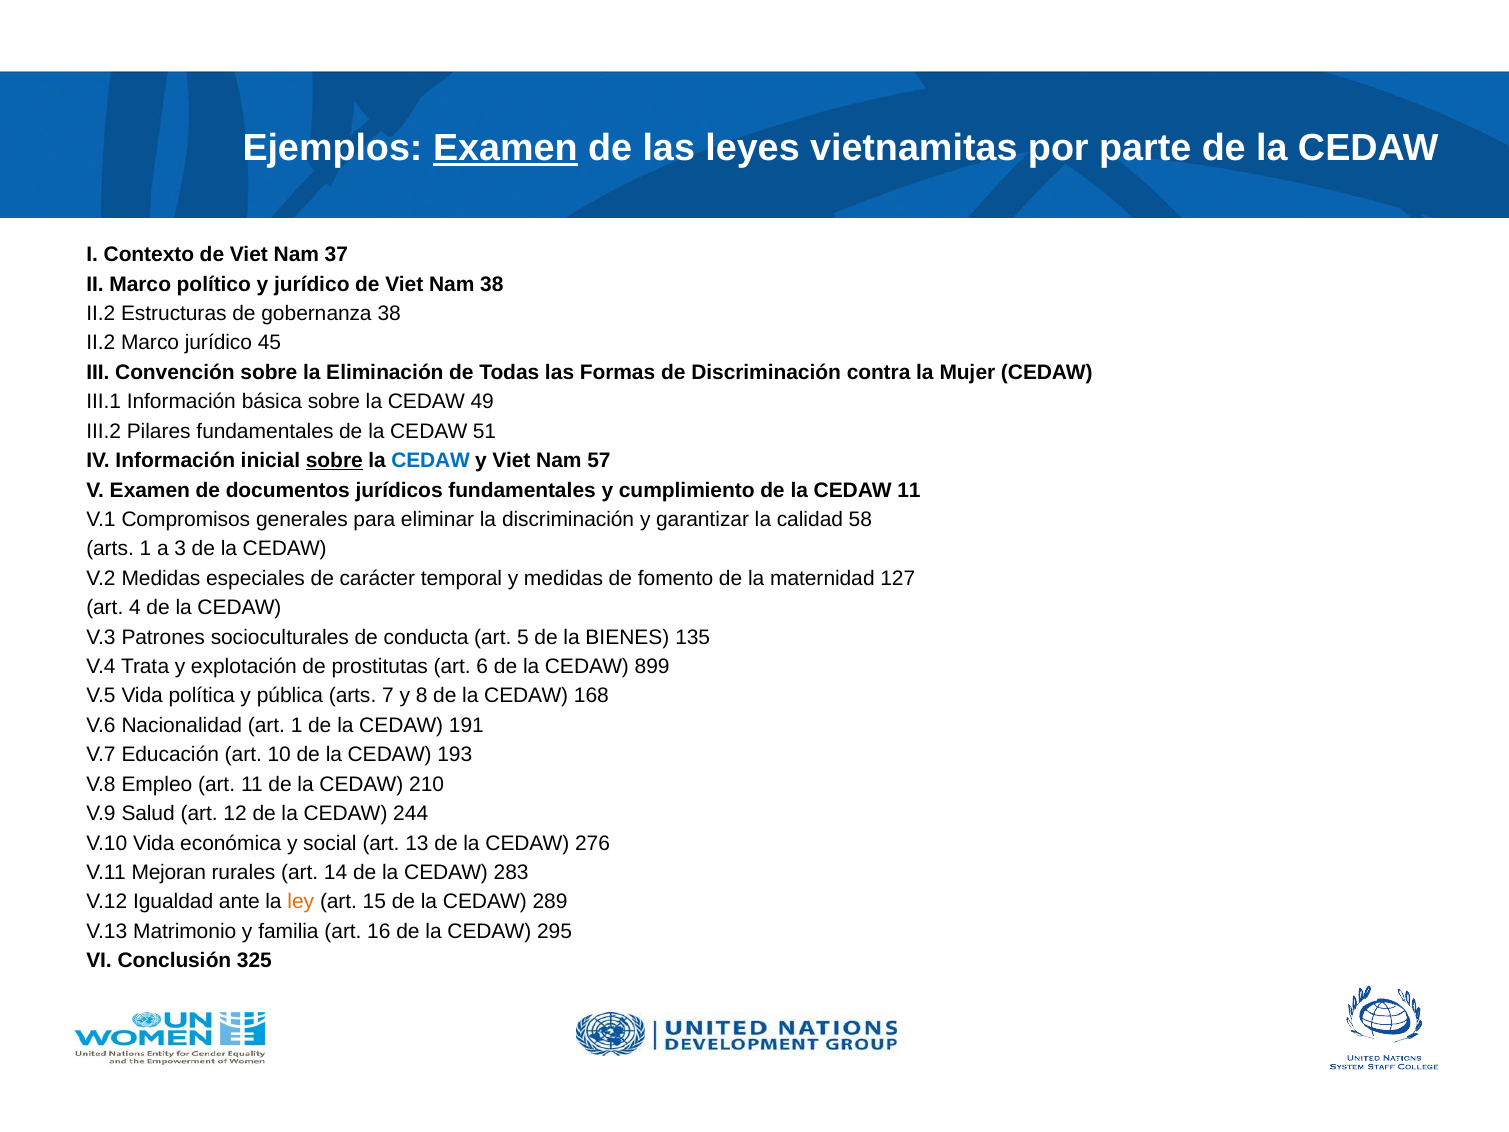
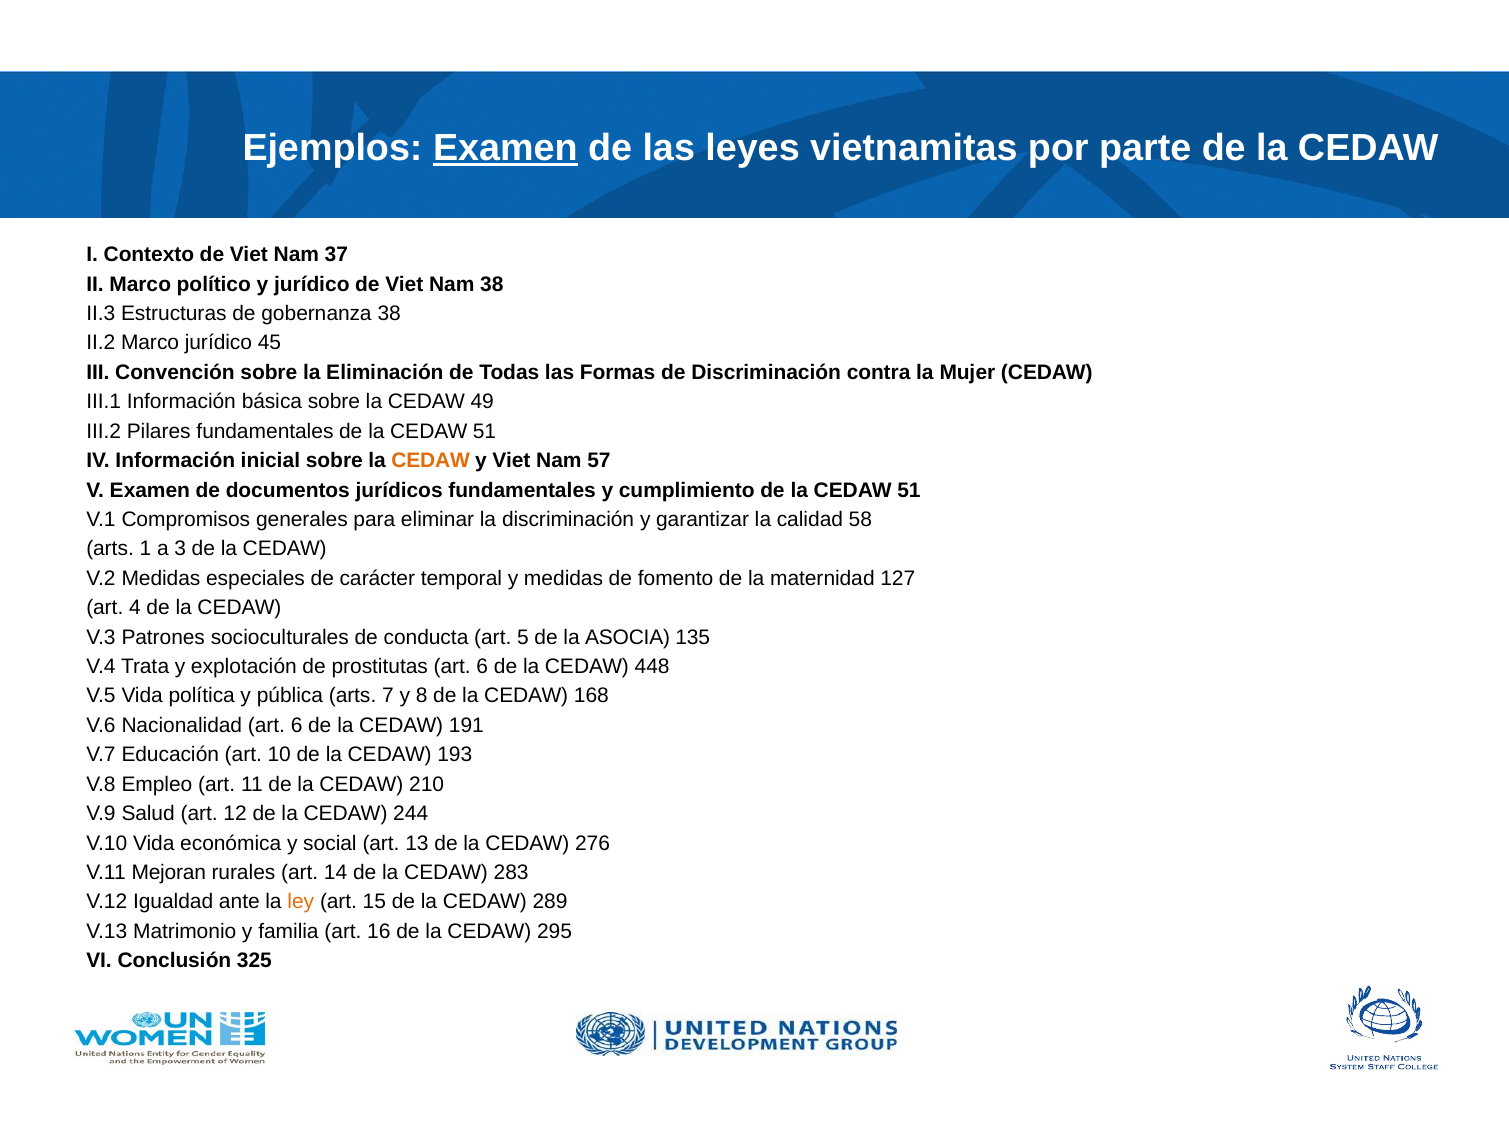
II.2 at (101, 314): II.2 -> II.3
sobre at (334, 461) underline: present -> none
CEDAW at (431, 461) colour: blue -> orange
11 at (909, 490): 11 -> 51
BIENES: BIENES -> ASOCIA
899: 899 -> 448
Nacionalidad art 1: 1 -> 6
